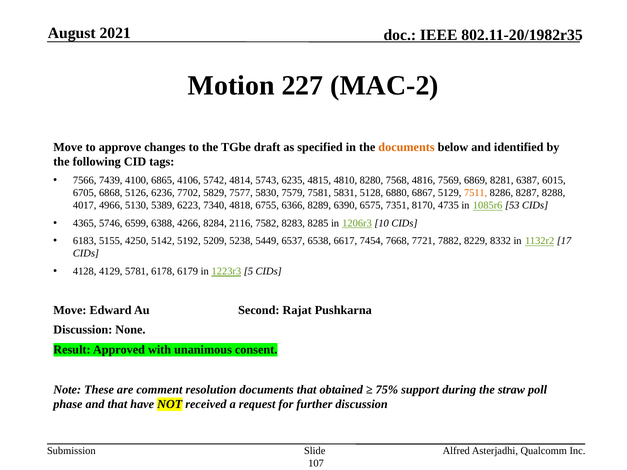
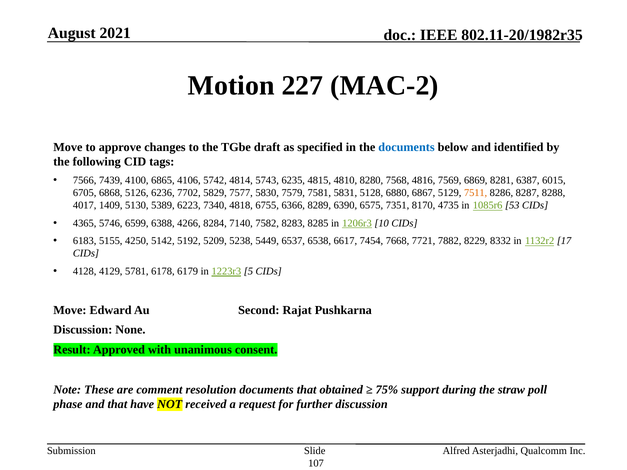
documents at (406, 147) colour: orange -> blue
4966: 4966 -> 1409
2116: 2116 -> 7140
